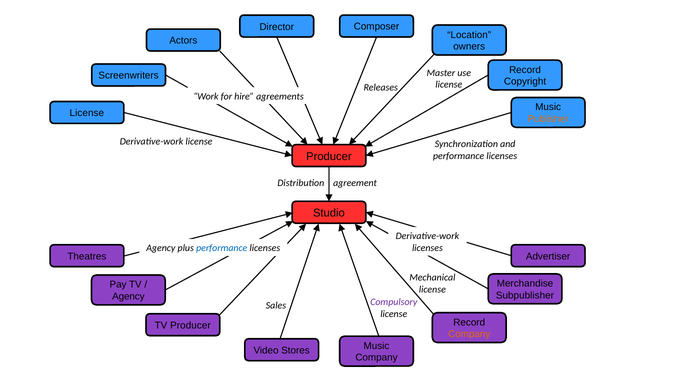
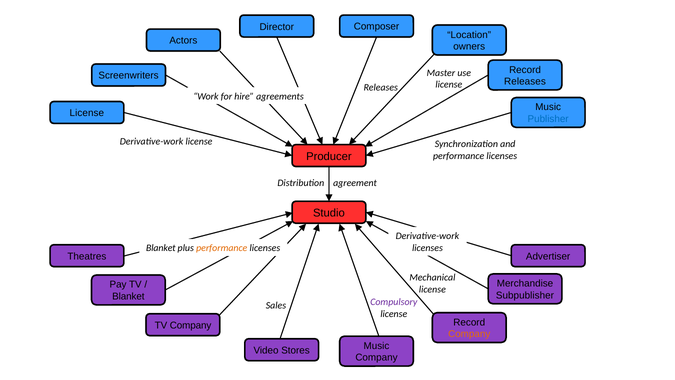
Copyright at (525, 82): Copyright -> Releases
Publisher colour: orange -> blue
Agency at (161, 248): Agency -> Blanket
performance at (222, 248) colour: blue -> orange
Agency at (128, 296): Agency -> Blanket
TV Producer: Producer -> Company
